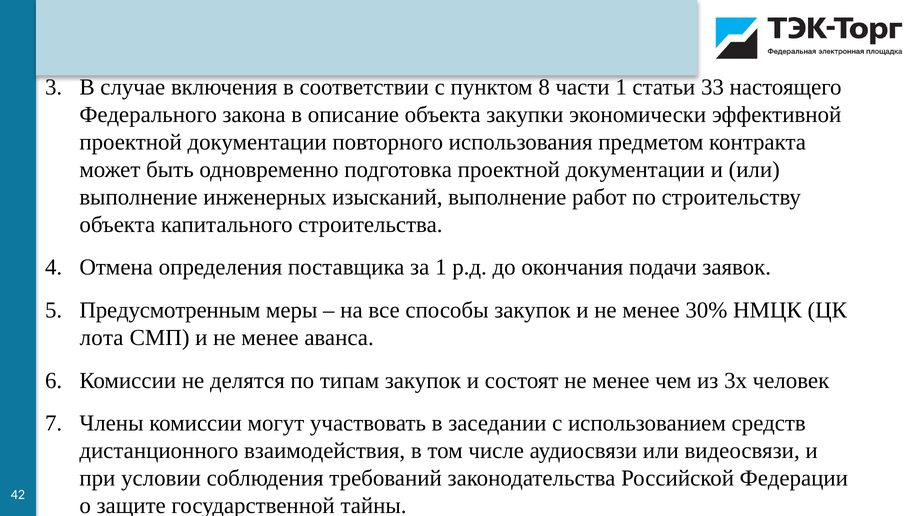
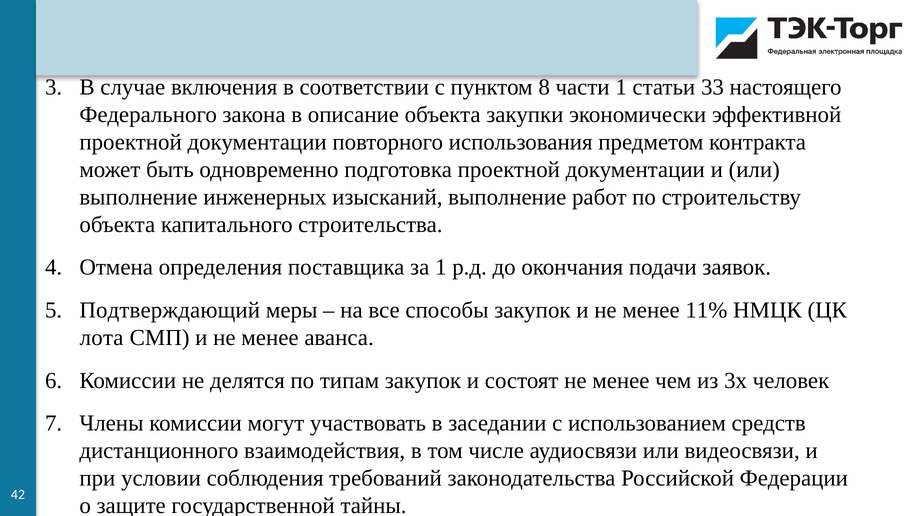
Предусмотренным: Предусмотренным -> Подтверждающий
30%: 30% -> 11%
